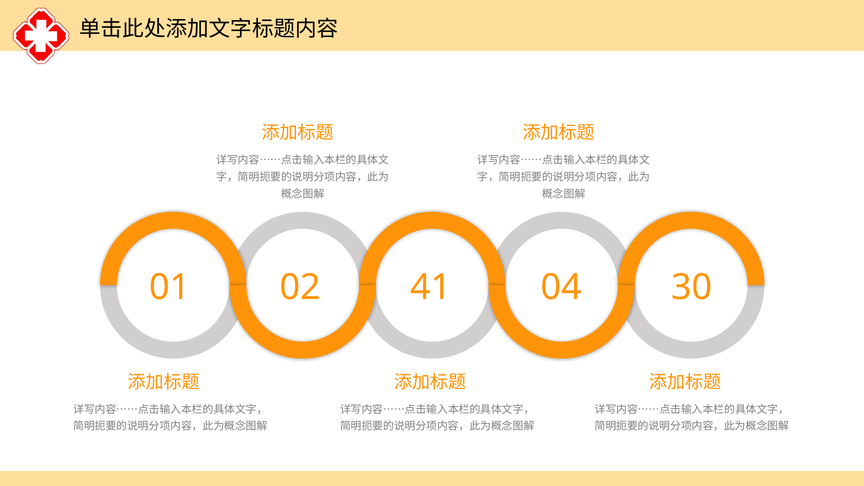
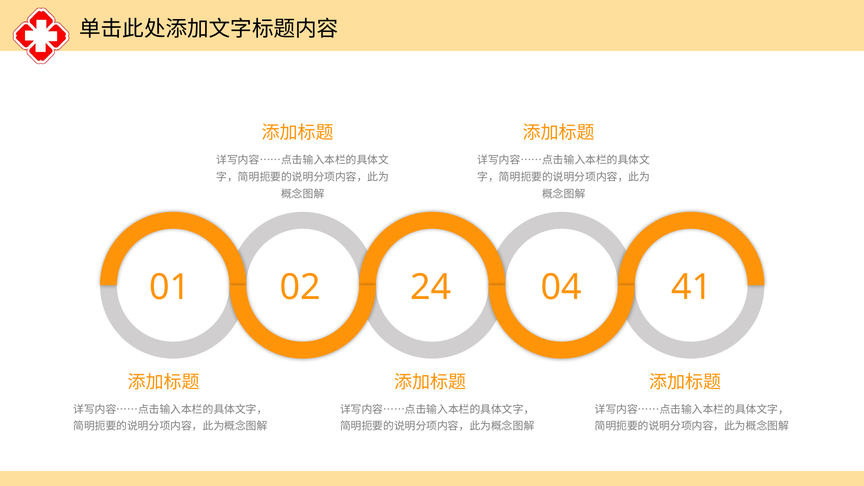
41: 41 -> 24
30: 30 -> 41
